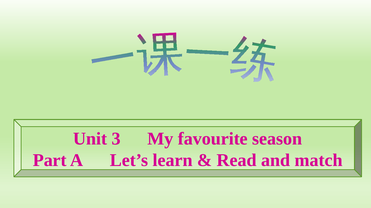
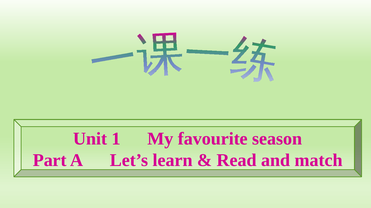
3: 3 -> 1
